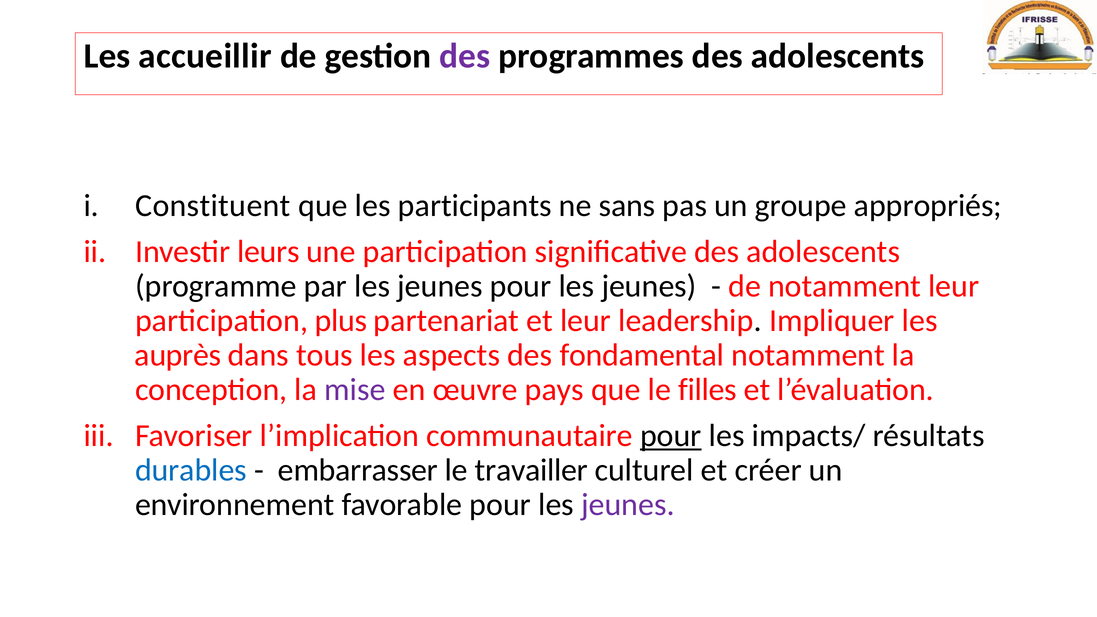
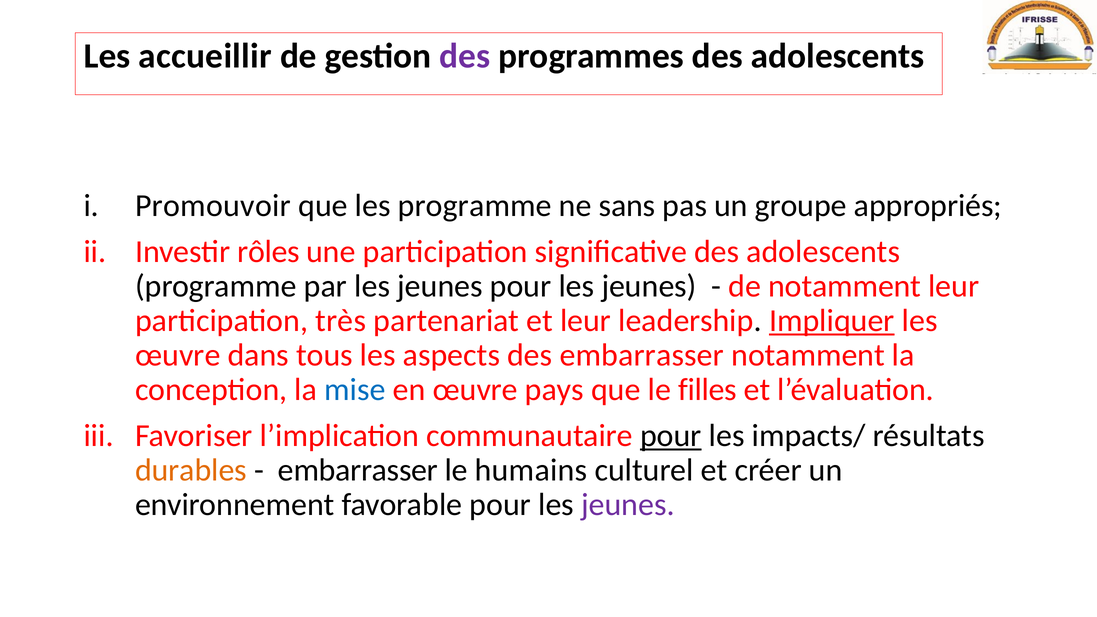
Constituent: Constituent -> Promouvoir
les participants: participants -> programme
leurs: leurs -> rôles
plus: plus -> très
Impliquer underline: none -> present
auprès at (178, 355): auprès -> œuvre
des fondamental: fondamental -> embarrasser
mise colour: purple -> blue
durables colour: blue -> orange
travailler: travailler -> humains
